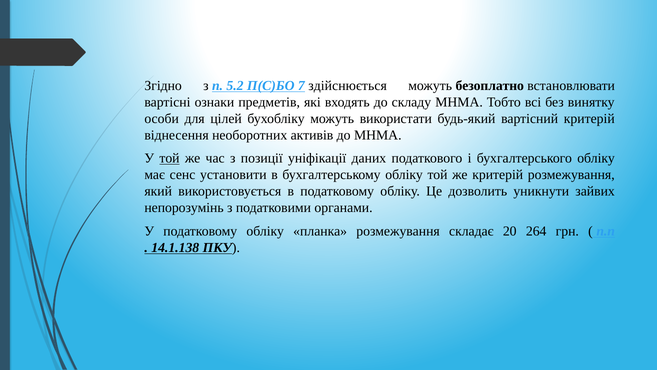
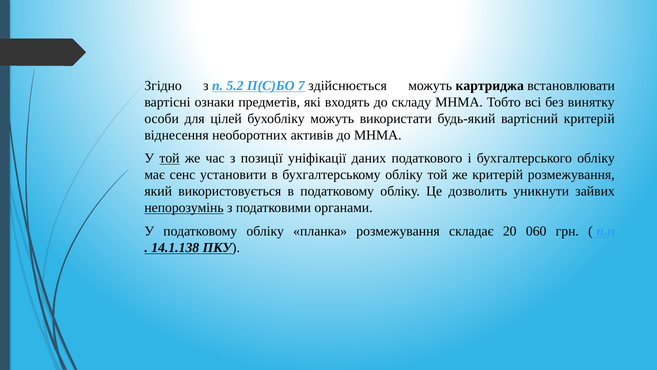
безоплатно: безоплатно -> картриджа
непорозумінь underline: none -> present
264: 264 -> 060
